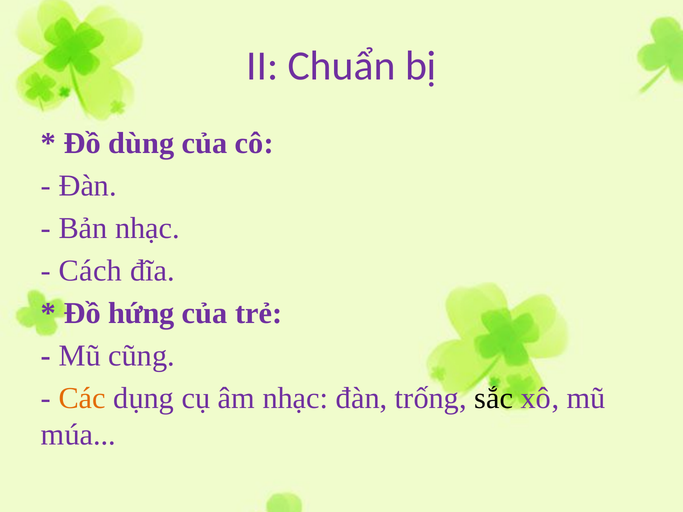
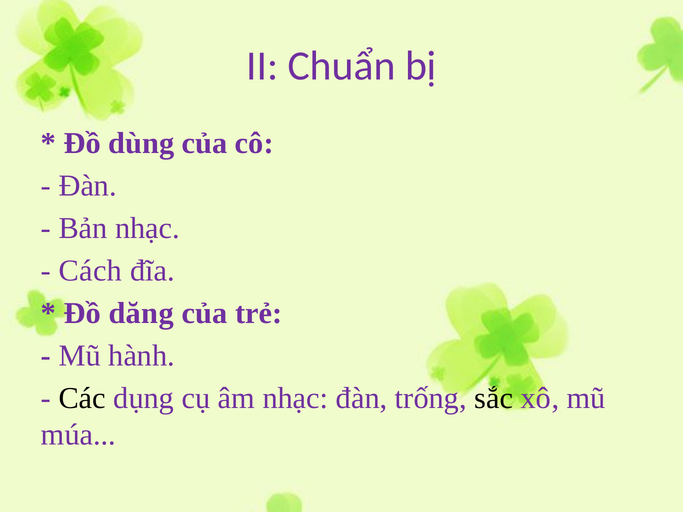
hứng: hứng -> dăng
cũng: cũng -> hành
Các colour: orange -> black
